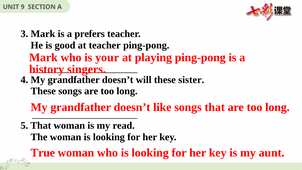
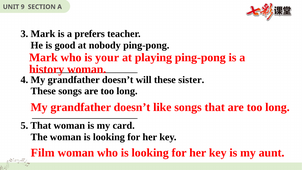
at teacher: teacher -> nobody
history singers: singers -> woman
read: read -> card
True: True -> Film
